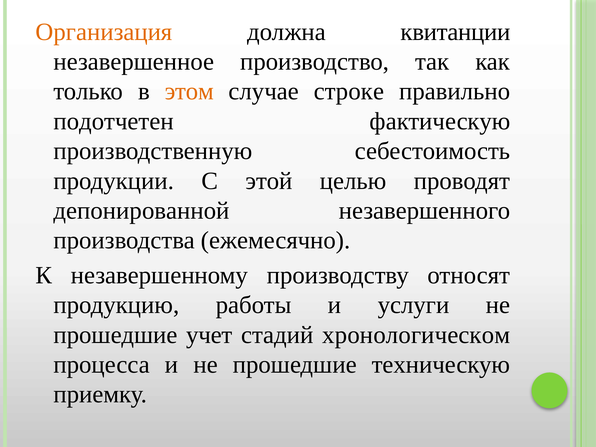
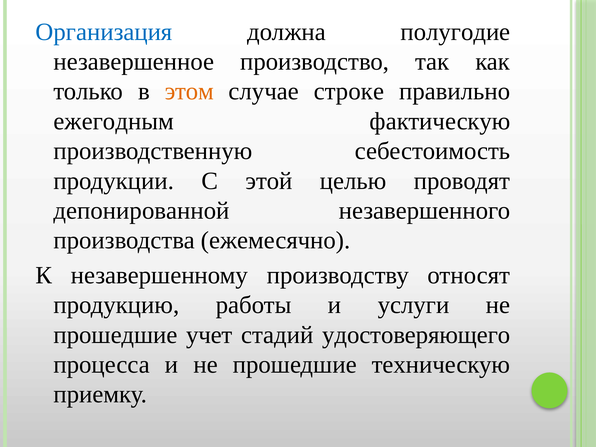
Организация colour: orange -> blue
квитанции: квитанции -> полугодие
подотчетен: подотчетен -> ежегодным
хронологическом: хронологическом -> удостоверяющего
